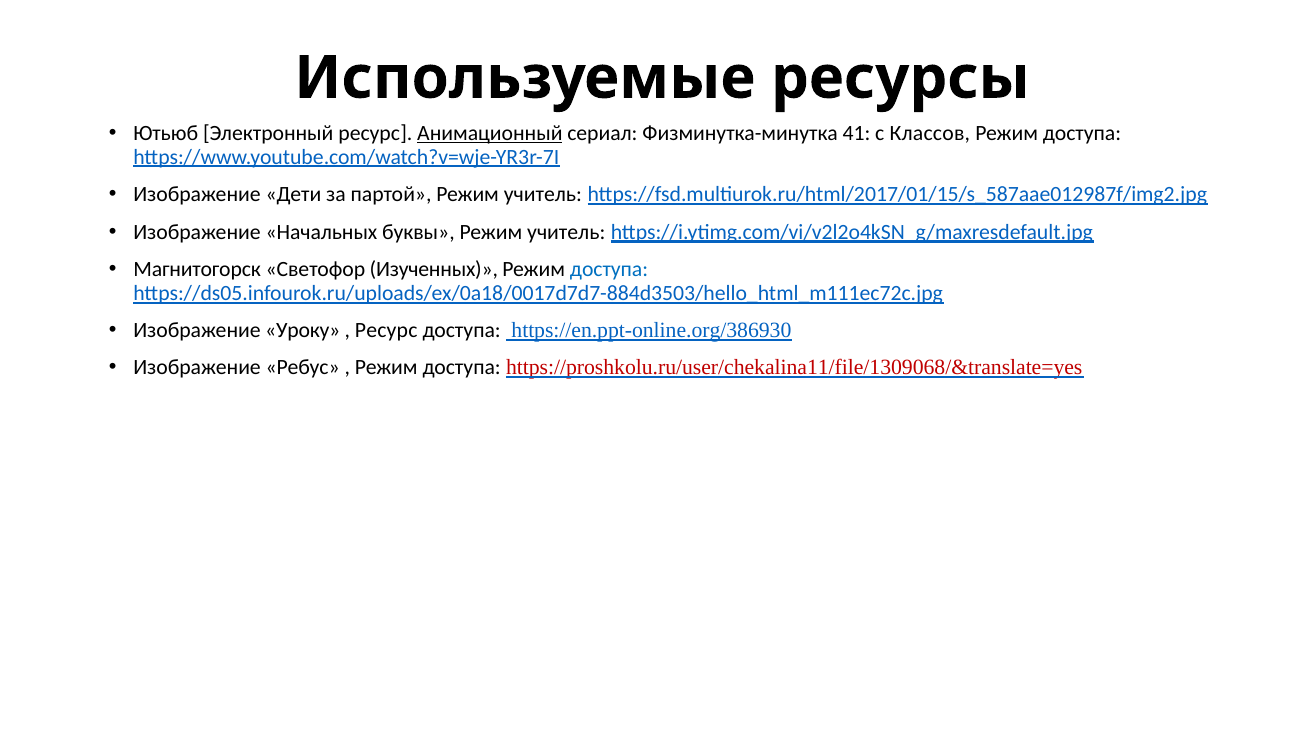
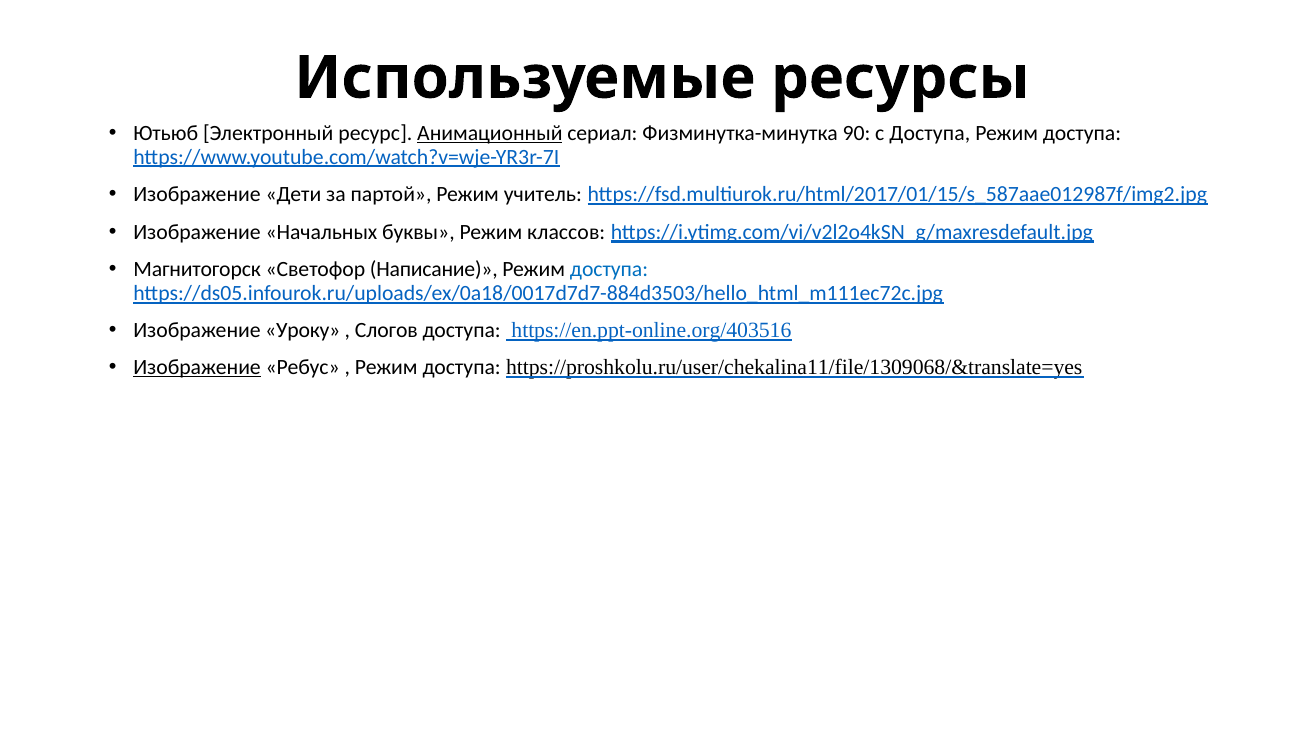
41: 41 -> 90
с Классов: Классов -> Доступа
буквы Режим учитель: учитель -> классов
Изученных: Изученных -> Написание
Ресурс at (386, 330): Ресурс -> Слогов
https://en.ppt-online.org/386930: https://en.ppt-online.org/386930 -> https://en.ppt-online.org/403516
Изображение at (197, 367) underline: none -> present
https://proshkolu.ru/user/chekalina11/file/1309068/&translate=yes colour: red -> black
